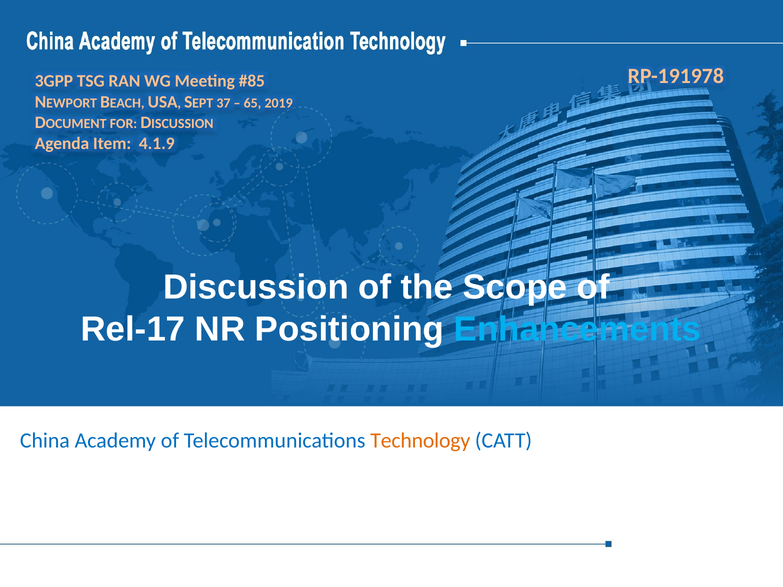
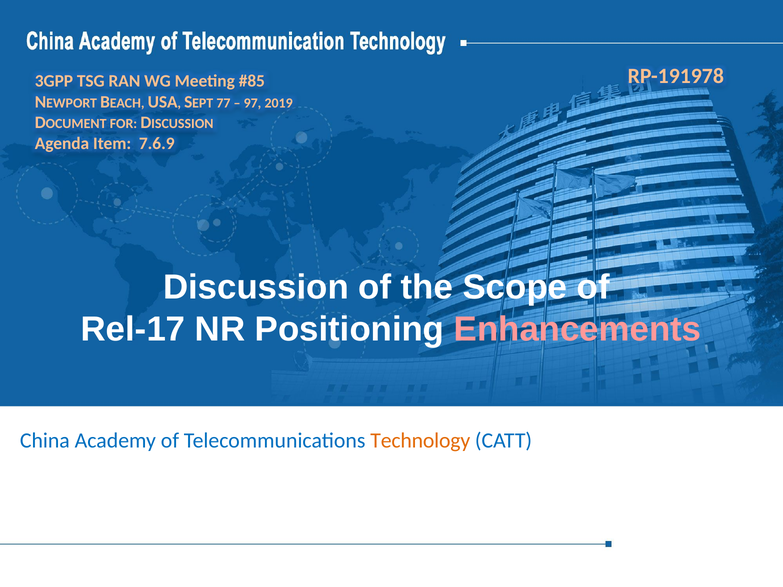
37: 37 -> 77
65: 65 -> 97
4.1.9: 4.1.9 -> 7.6.9
Enhancements colour: light blue -> pink
